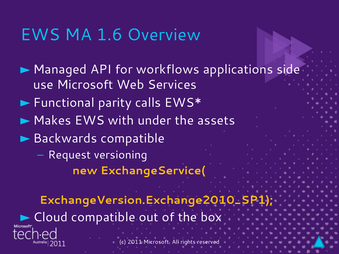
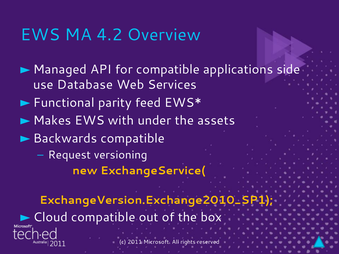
1.6: 1.6 -> 4.2
for workflows: workflows -> compatible
use Microsoft: Microsoft -> Database
calls: calls -> feed
